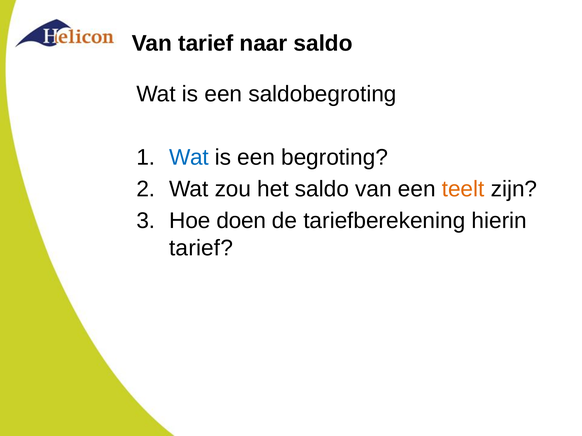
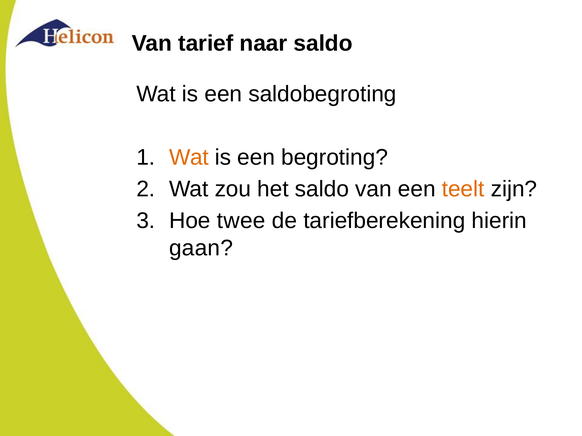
Wat at (189, 158) colour: blue -> orange
doen: doen -> twee
tarief at (201, 248): tarief -> gaan
